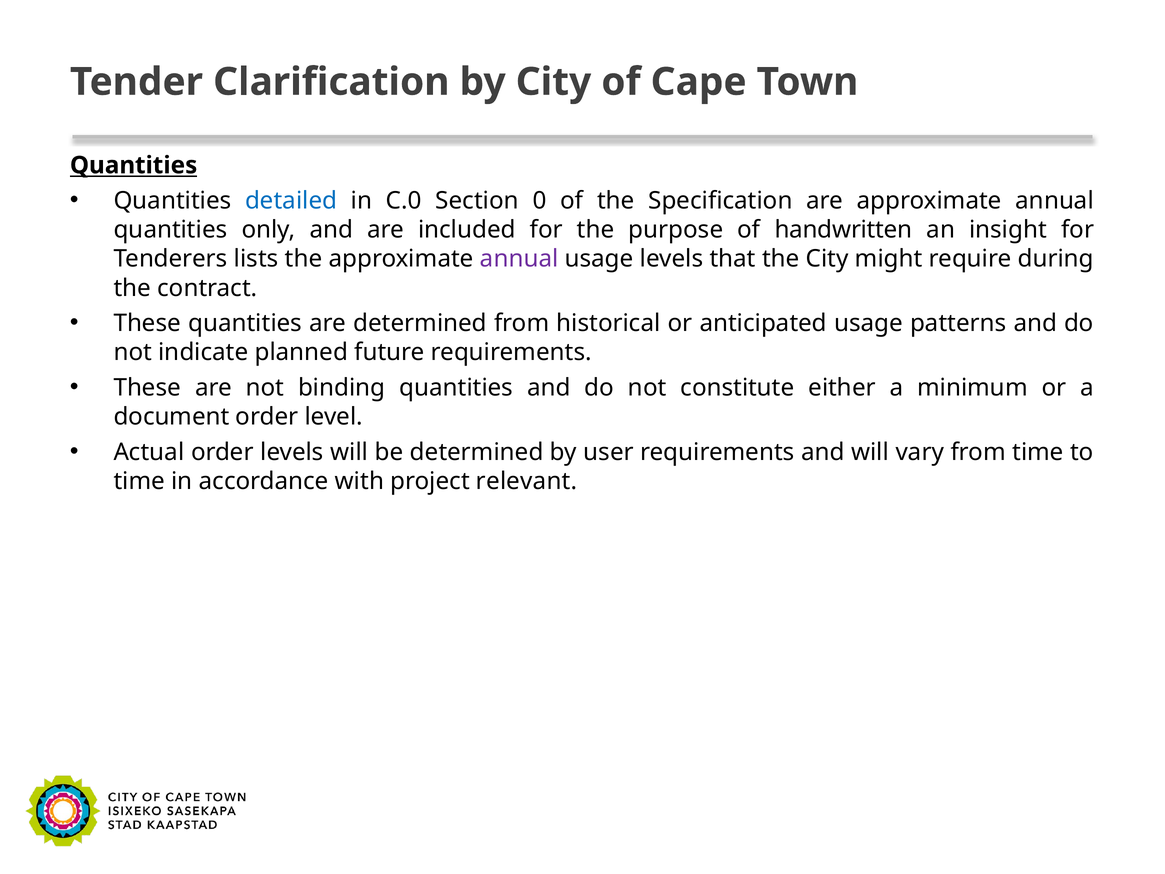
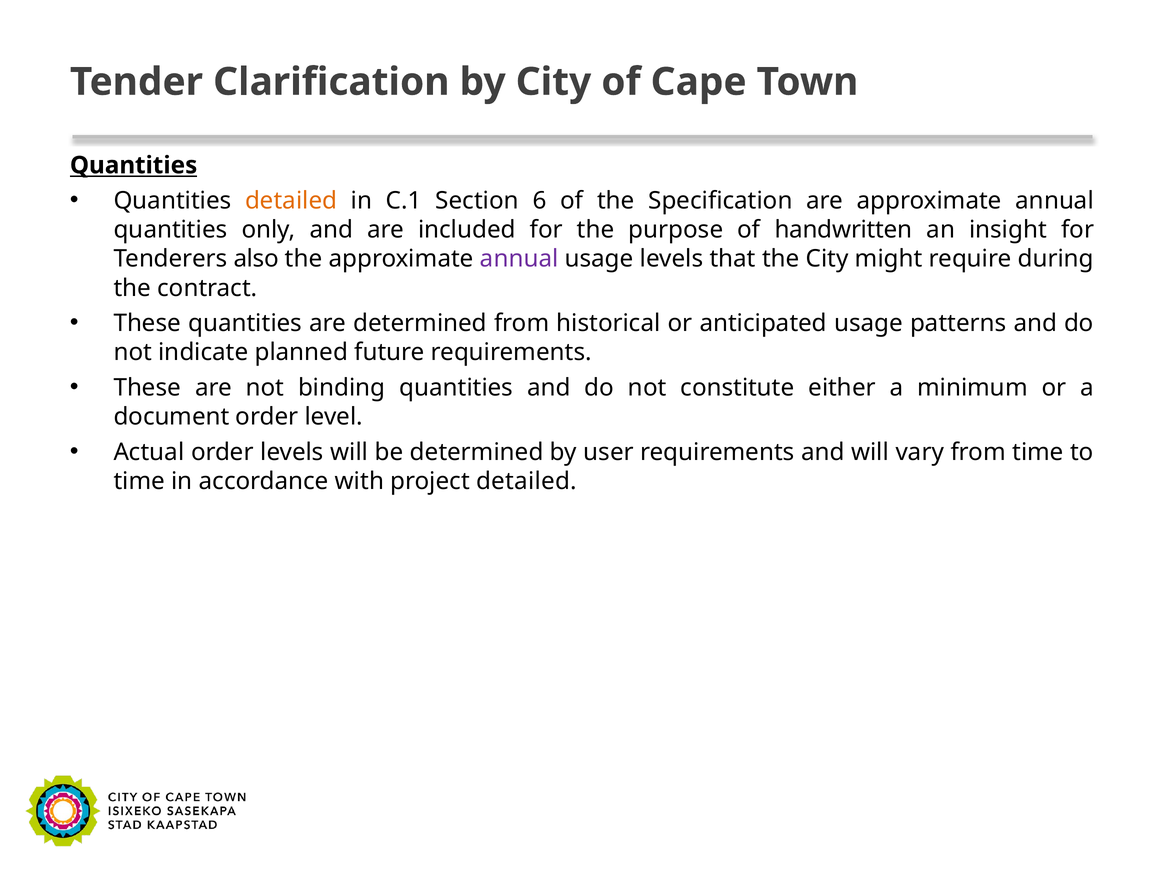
detailed at (291, 201) colour: blue -> orange
C.0: C.0 -> C.1
0: 0 -> 6
lists: lists -> also
project relevant: relevant -> detailed
